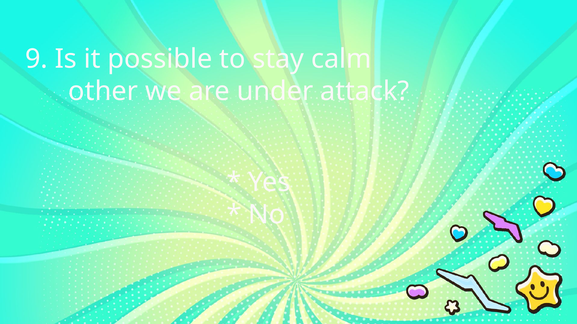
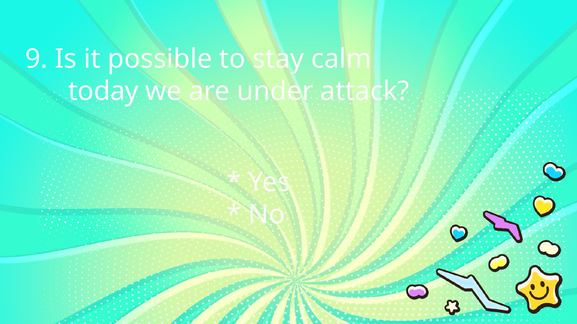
other: other -> today
